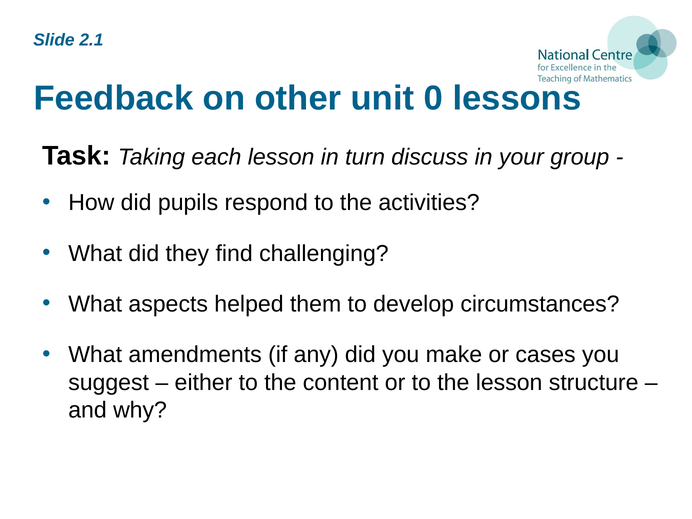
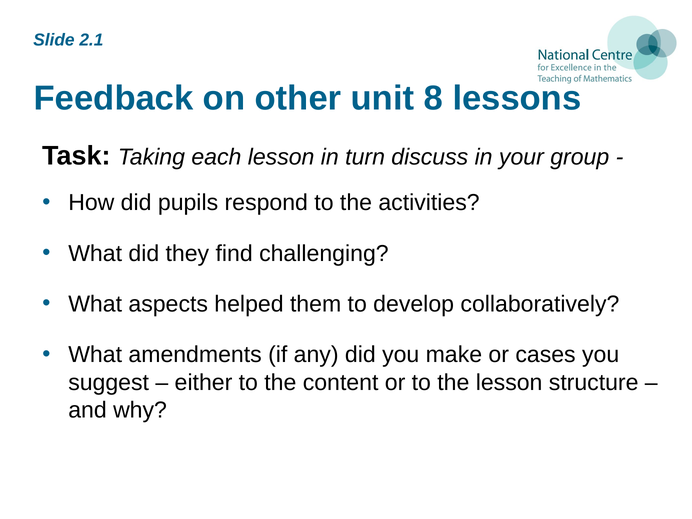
0: 0 -> 8
circumstances: circumstances -> collaboratively
